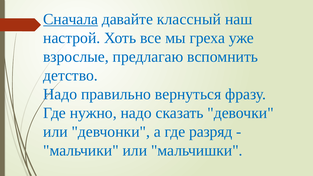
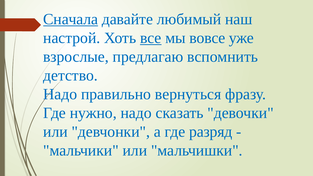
классный: классный -> любимый
все underline: none -> present
греха: греха -> вовсе
